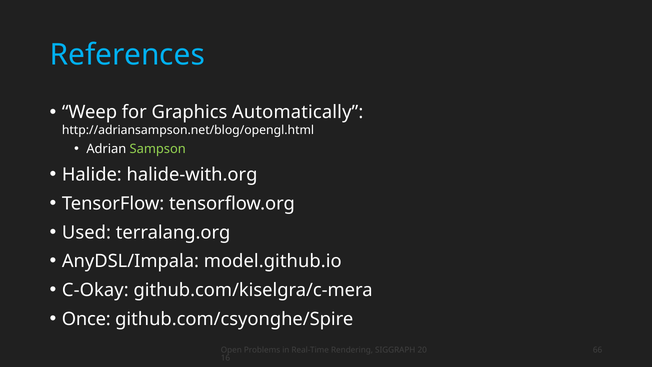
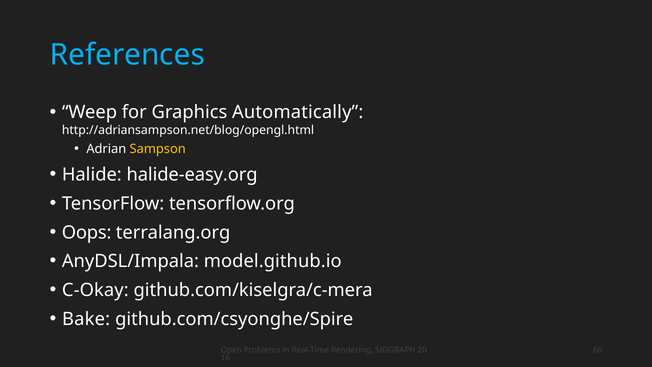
Sampson colour: light green -> yellow
halide-with.org: halide-with.org -> halide-easy.org
Used: Used -> Oops
Once: Once -> Bake
